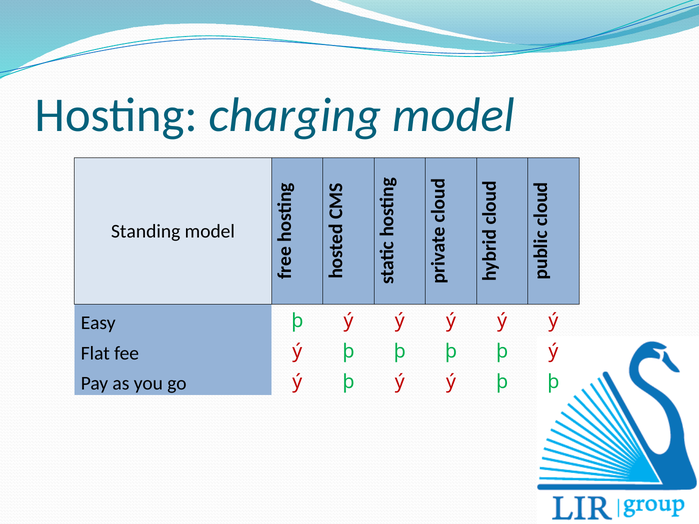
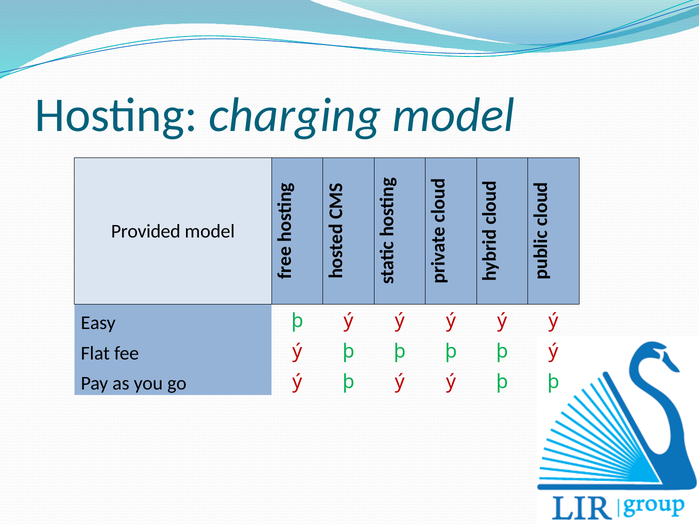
Standing: Standing -> Provided
